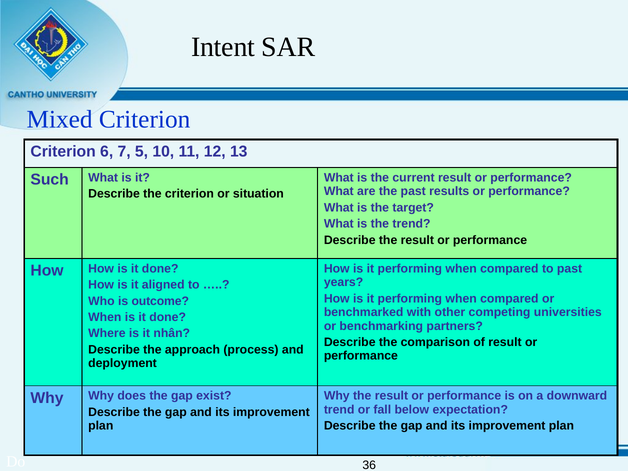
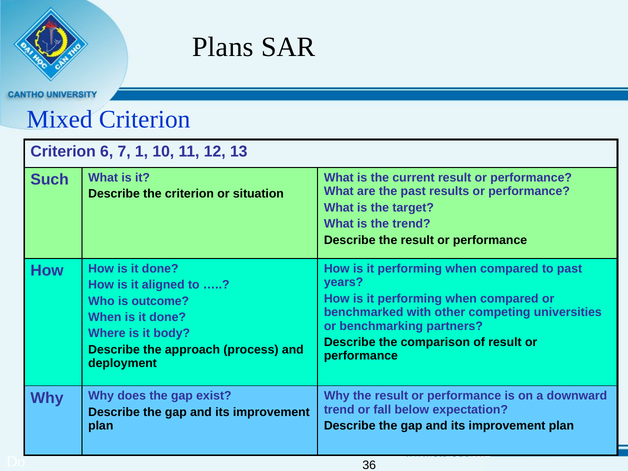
Intent: Intent -> Plans
5: 5 -> 1
nhân: nhân -> body
